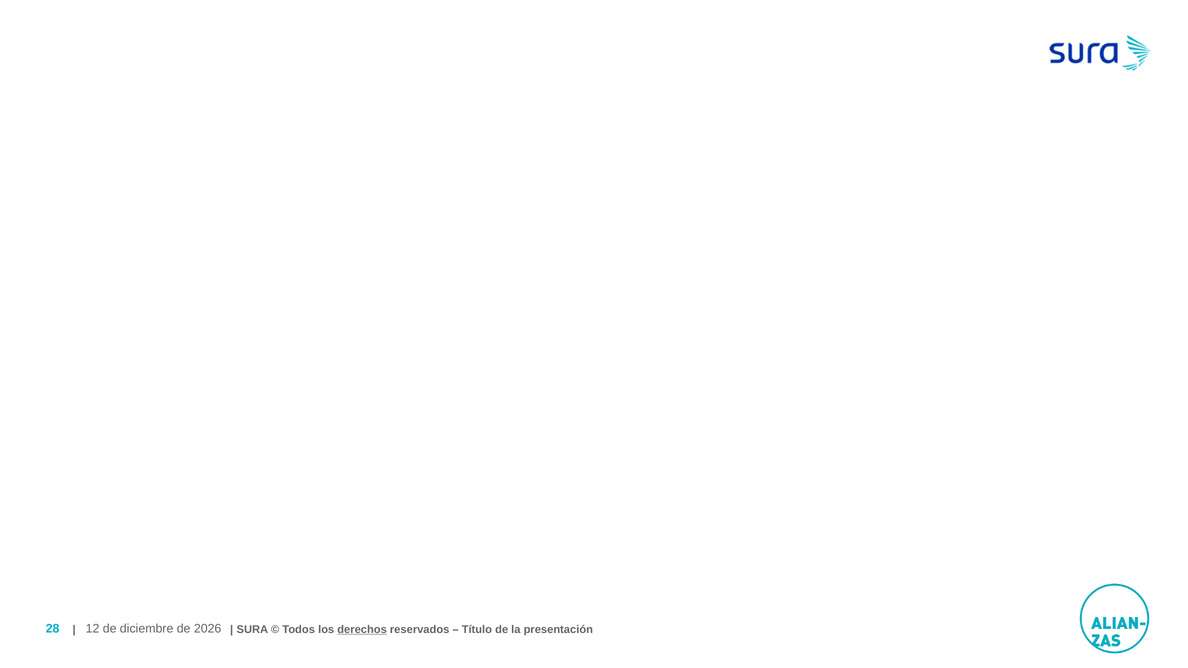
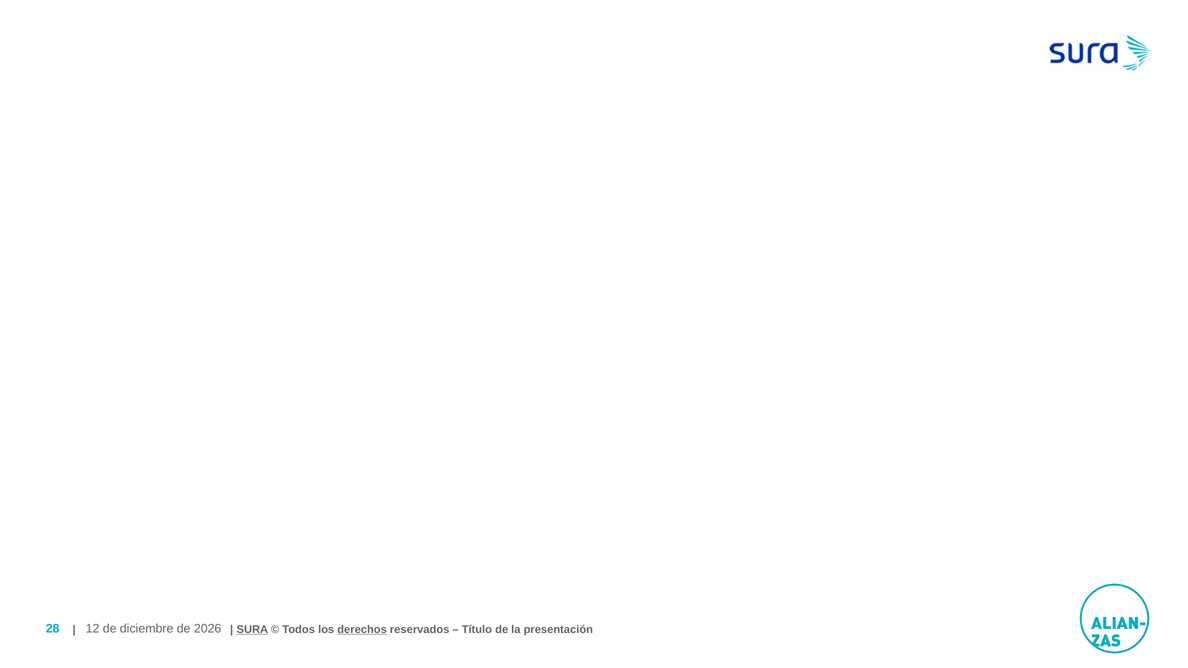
SURA underline: none -> present
